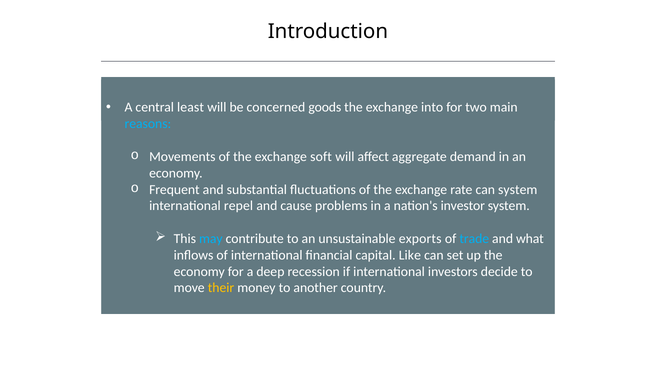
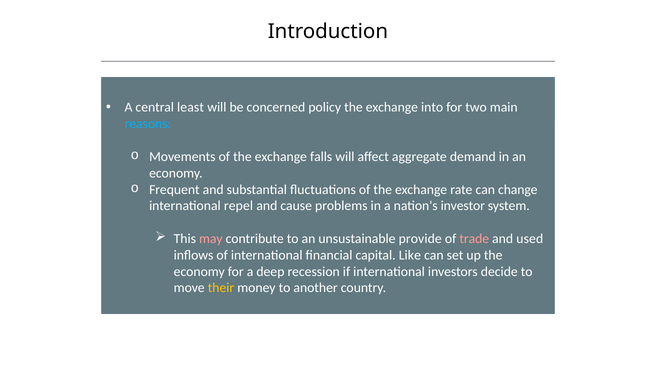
goods: goods -> policy
soft: soft -> falls
can system: system -> change
may colour: light blue -> pink
exports: exports -> provide
trade colour: light blue -> pink
what: what -> used
